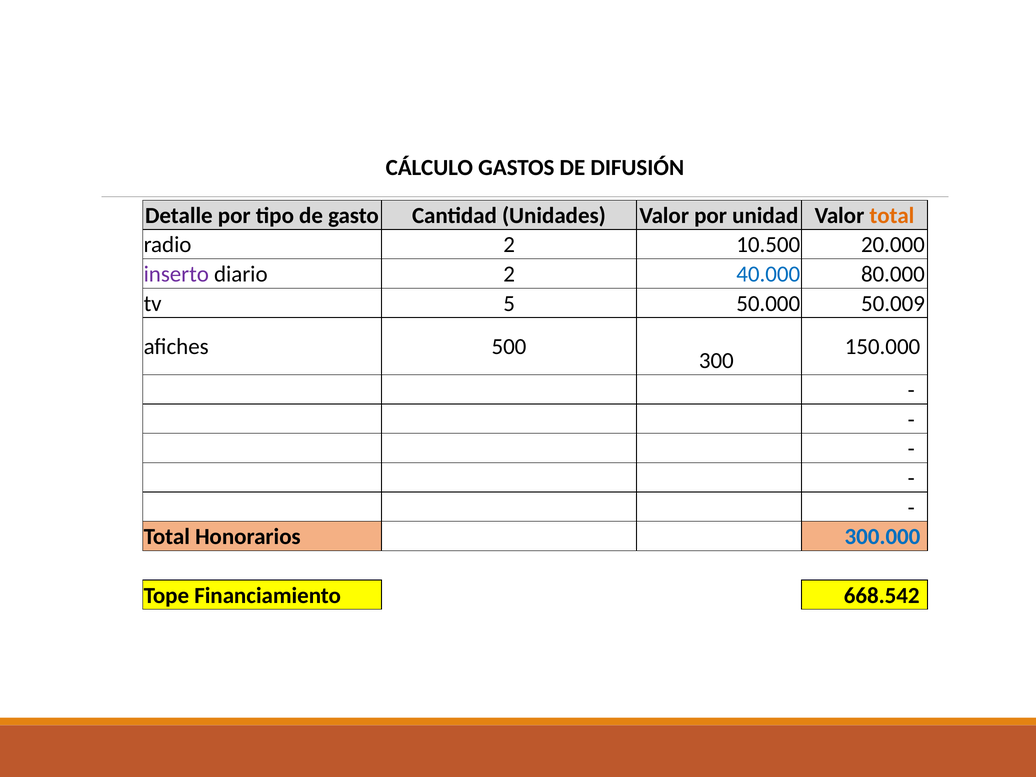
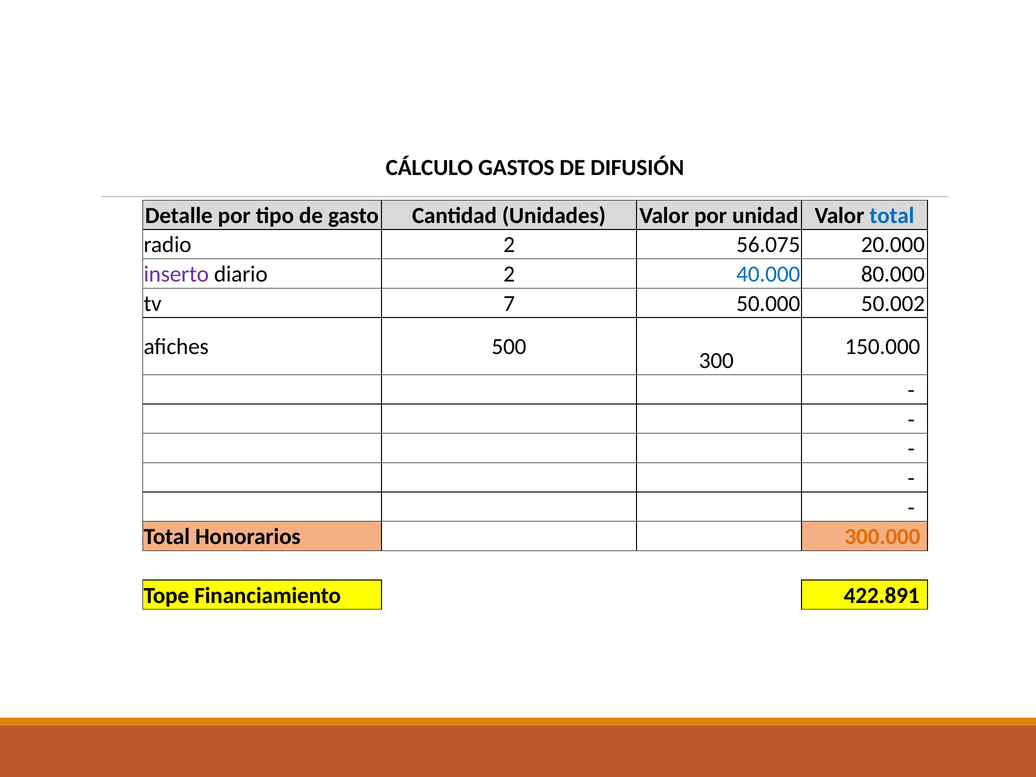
total at (892, 216) colour: orange -> blue
10.500: 10.500 -> 56.075
5: 5 -> 7
50.009: 50.009 -> 50.002
300.000 colour: blue -> orange
668.542: 668.542 -> 422.891
